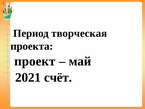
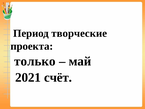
творческая: творческая -> творческие
проект: проект -> только
